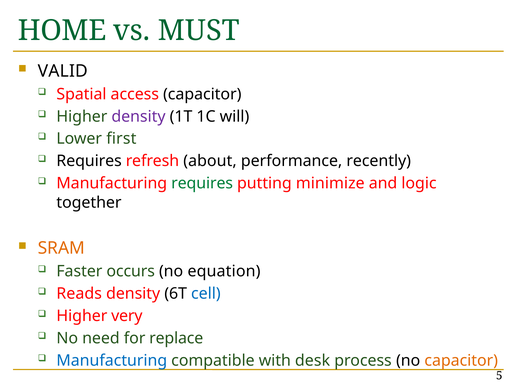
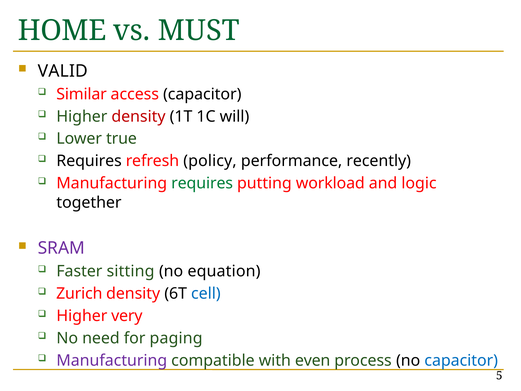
Spatial: Spatial -> Similar
density at (138, 116) colour: purple -> red
first: first -> true
about: about -> policy
minimize: minimize -> workload
SRAM colour: orange -> purple
occurs: occurs -> sitting
Reads: Reads -> Zurich
replace: replace -> paging
Manufacturing at (112, 360) colour: blue -> purple
desk: desk -> even
capacitor at (461, 360) colour: orange -> blue
